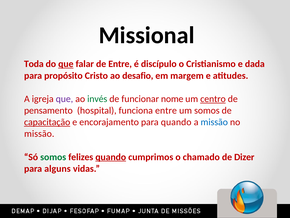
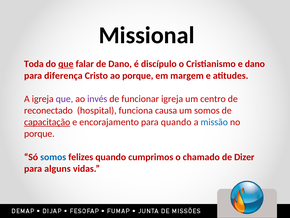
de Entre: Entre -> Dano
e dada: dada -> dano
propósito: propósito -> diferença
ao desafio: desafio -> porque
invés colour: green -> purple
funcionar nome: nome -> igreja
centro underline: present -> none
pensamento: pensamento -> reconectado
funciona entre: entre -> causa
missão at (39, 133): missão -> porque
somos at (53, 157) colour: green -> blue
quando at (111, 157) underline: present -> none
